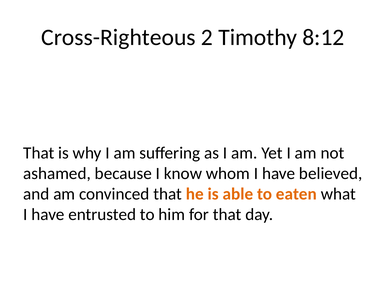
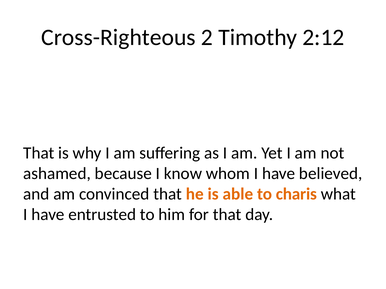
8:12: 8:12 -> 2:12
eaten: eaten -> charis
